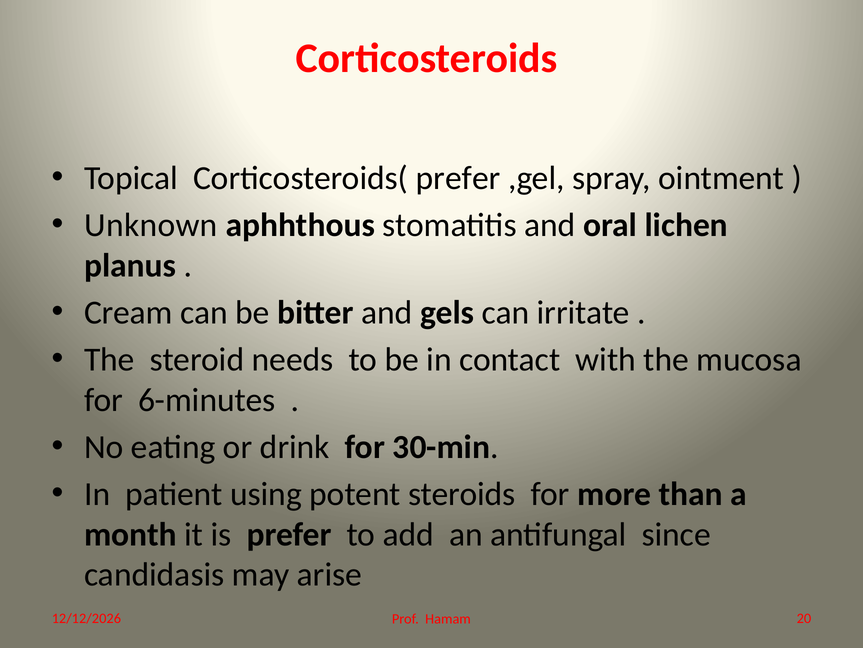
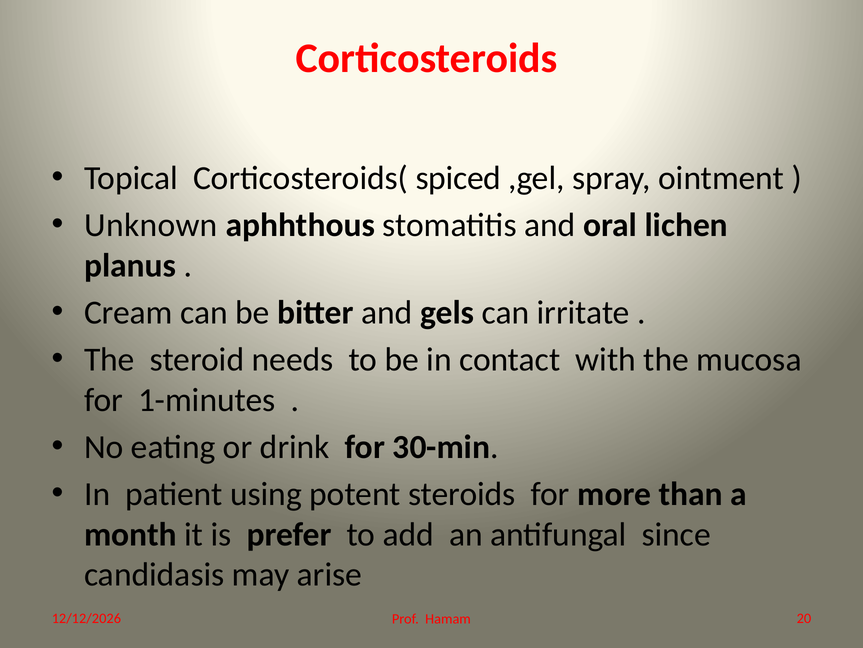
Corticosteroids( prefer: prefer -> spiced
6-minutes: 6-minutes -> 1-minutes
